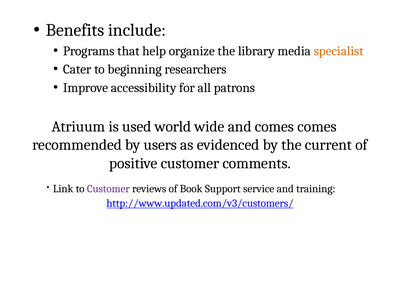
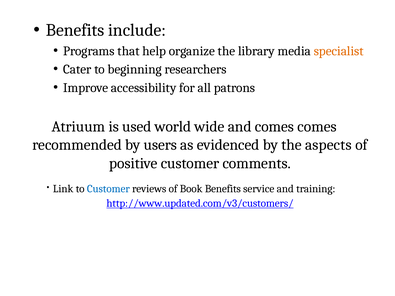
current: current -> aspects
Customer at (108, 189) colour: purple -> blue
Book Support: Support -> Benefits
